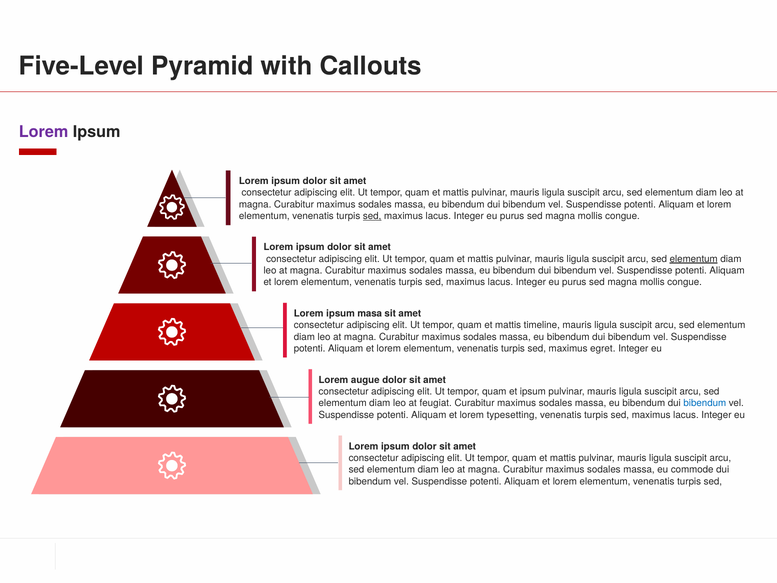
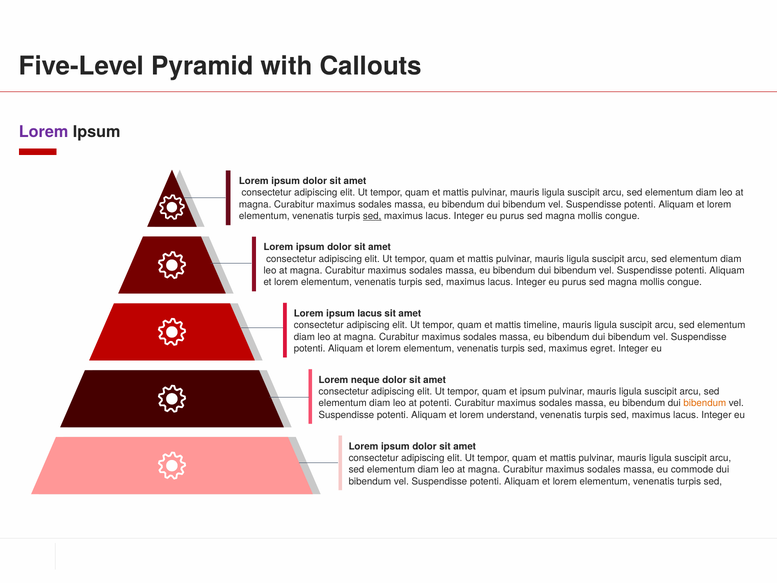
elementum at (694, 259) underline: present -> none
ipsum masa: masa -> lacus
augue: augue -> neque
at feugiat: feugiat -> potenti
bibendum at (705, 403) colour: blue -> orange
typesetting: typesetting -> understand
